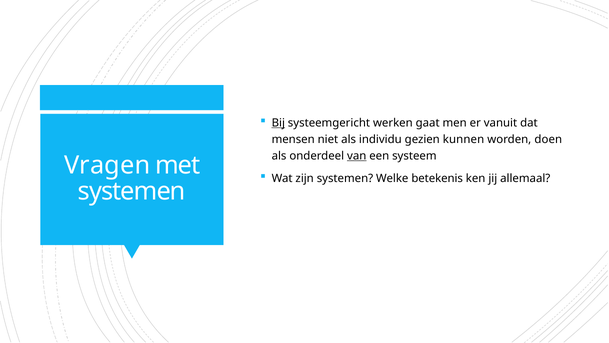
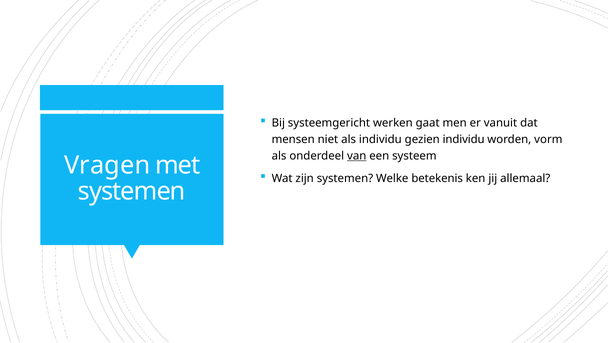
Bij underline: present -> none
gezien kunnen: kunnen -> individu
doen: doen -> vorm
